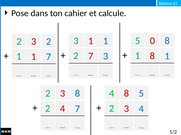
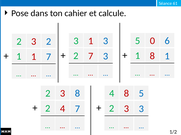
0 8: 8 -> 6
1 1: 1 -> 3
3 4: 4 -> 3
